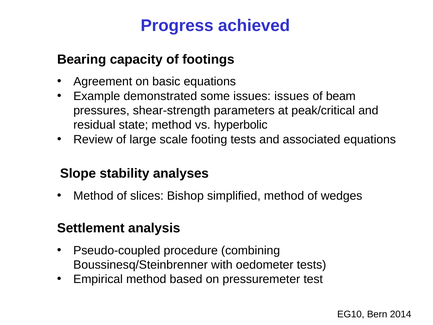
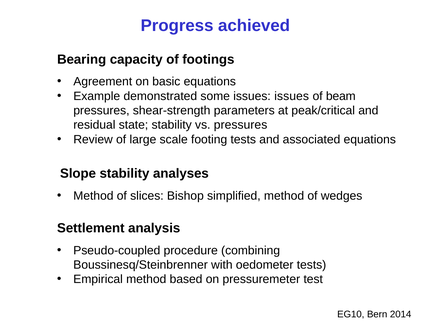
state method: method -> stability
vs hyperbolic: hyperbolic -> pressures
